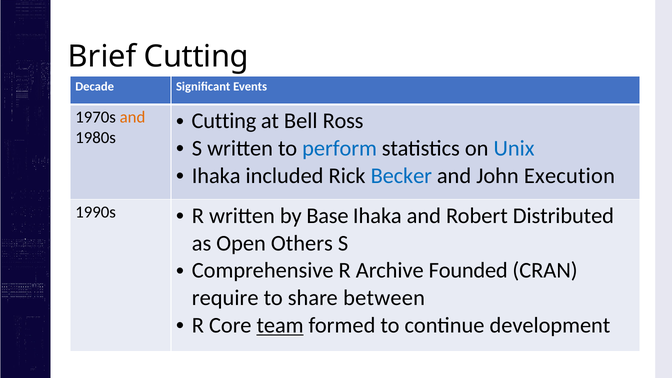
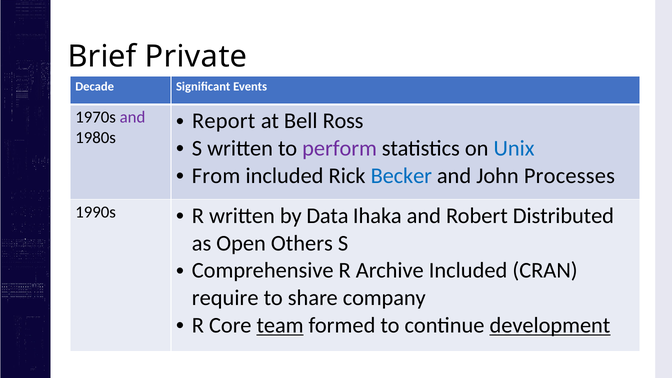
Brief Cutting: Cutting -> Private
and at (133, 117) colour: orange -> purple
Cutting at (224, 121): Cutting -> Report
perform colour: blue -> purple
Ihaka at (216, 176): Ihaka -> From
Execution: Execution -> Processes
Base: Base -> Data
Archive Founded: Founded -> Included
between: between -> company
development underline: none -> present
